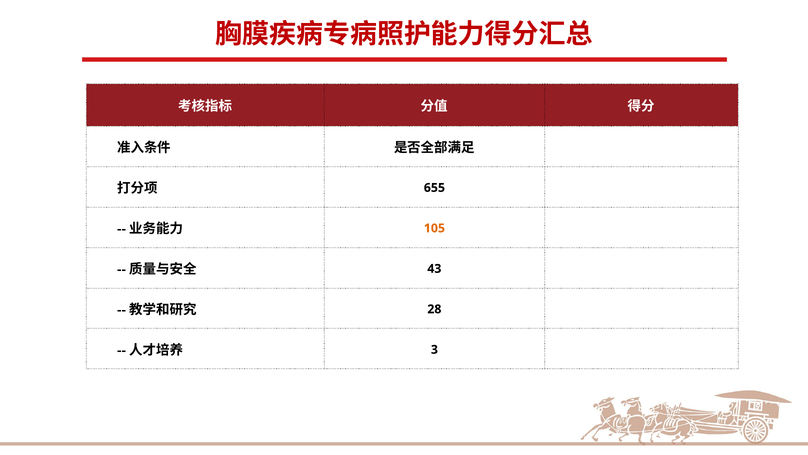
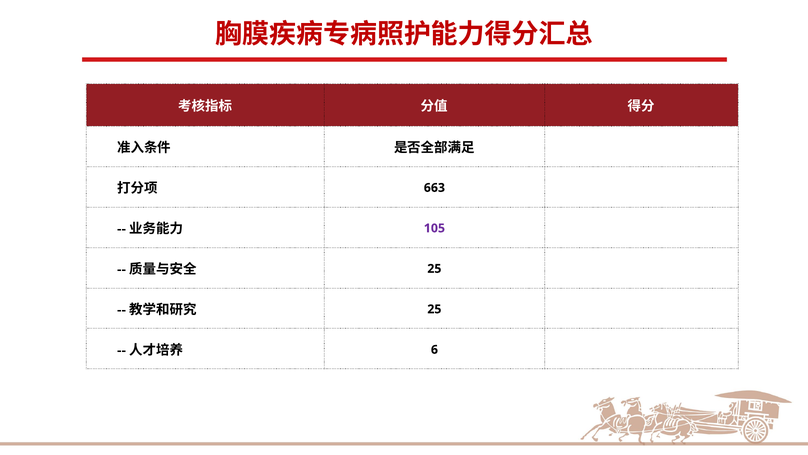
655: 655 -> 663
105 colour: orange -> purple
43 at (434, 268): 43 -> 25
28 at (434, 309): 28 -> 25
3: 3 -> 6
